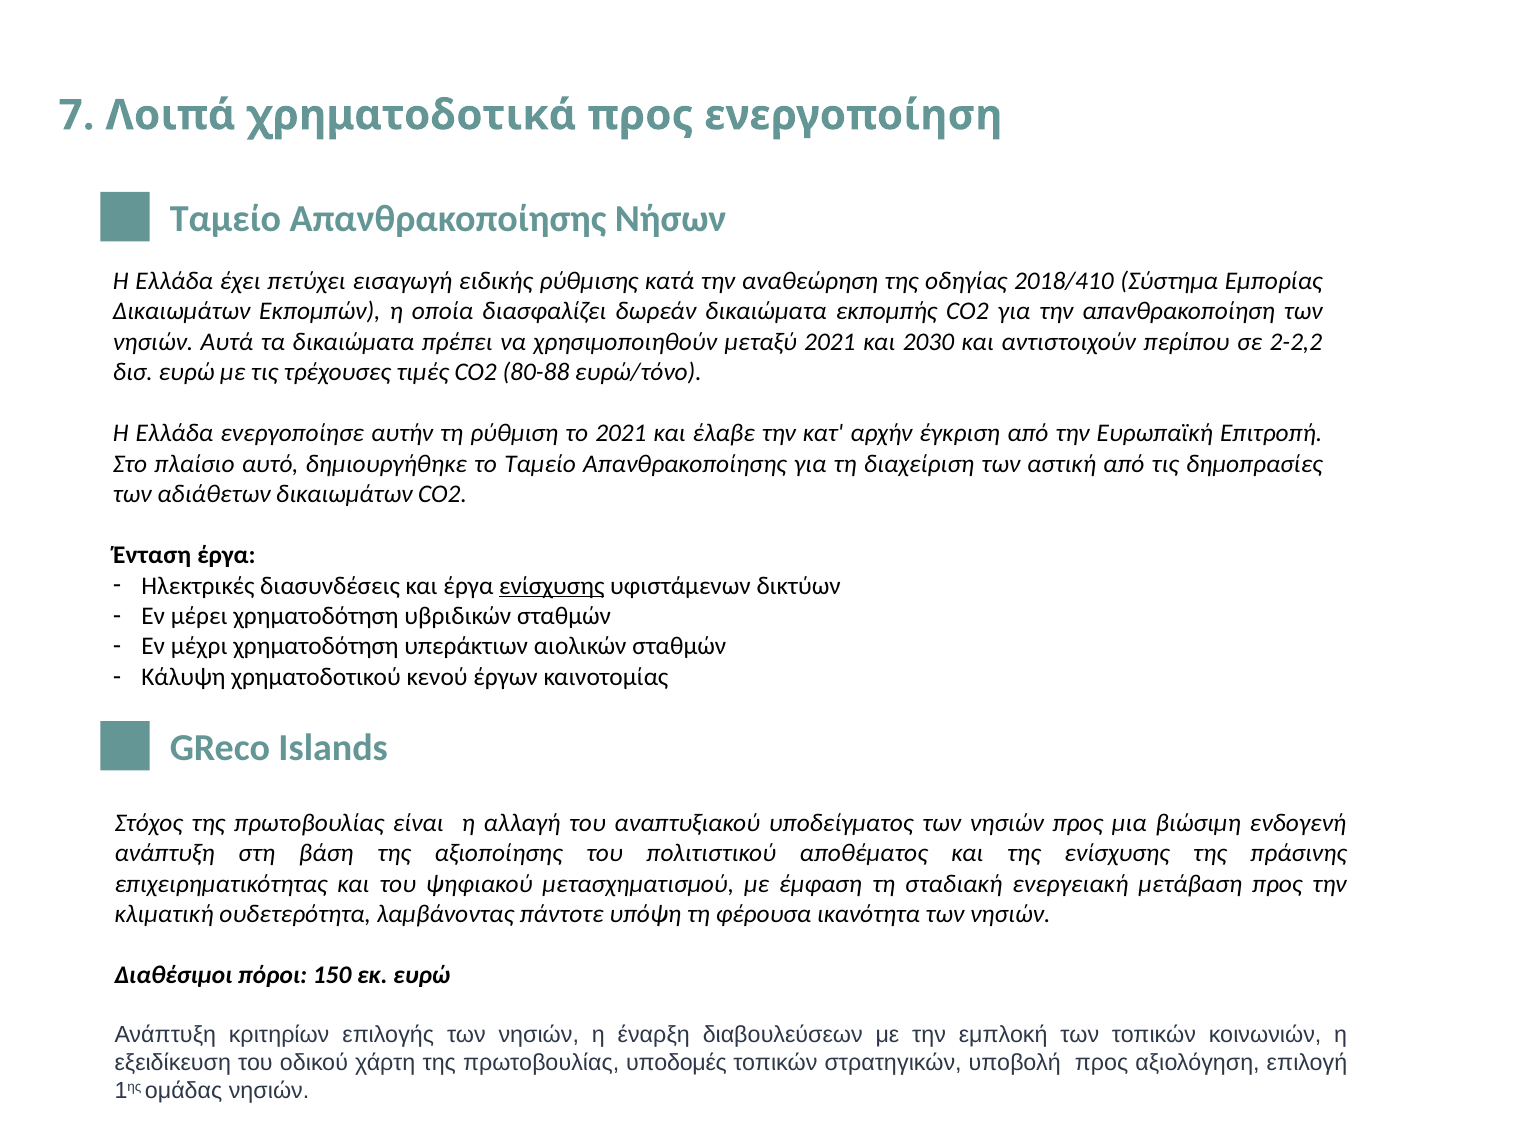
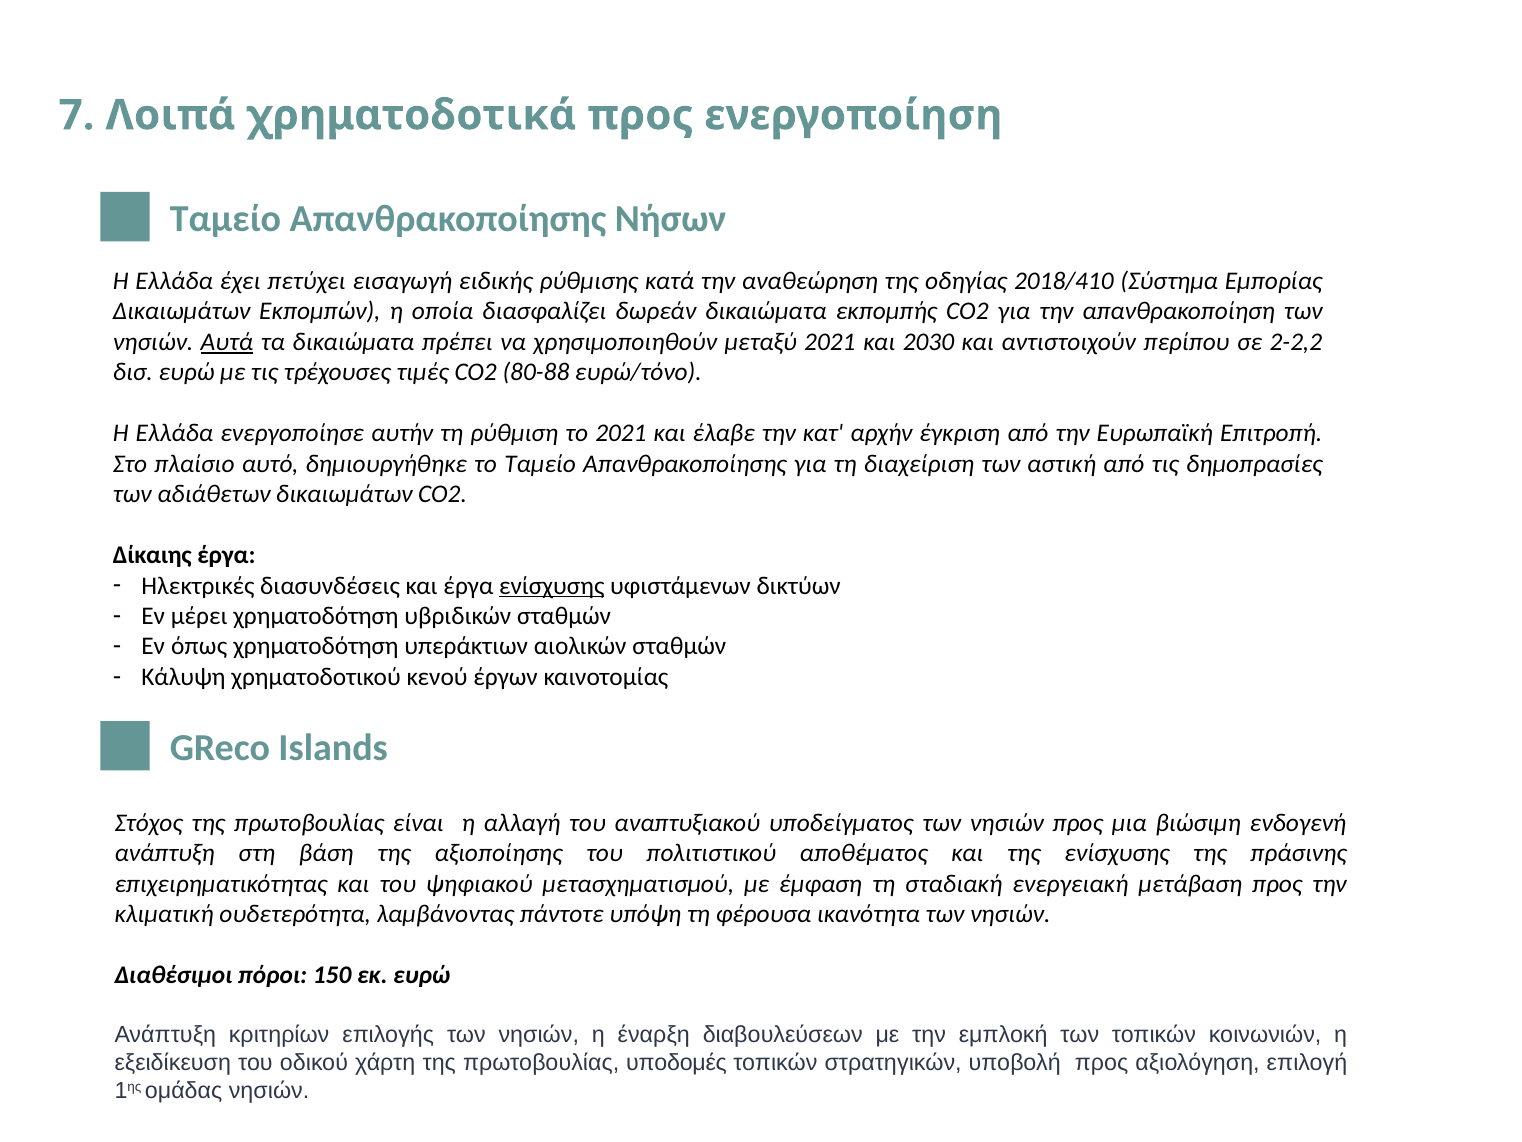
Αυτά underline: none -> present
Ένταση: Ένταση -> Δίκαιης
μέχρι: μέχρι -> όπως
